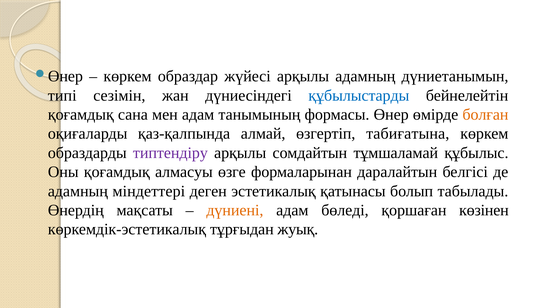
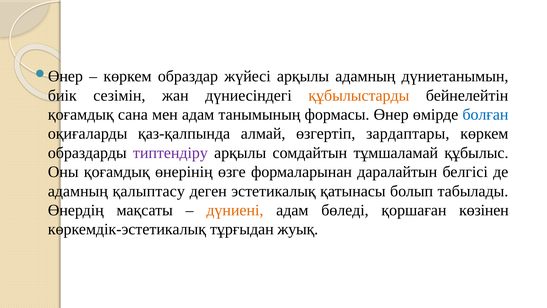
типі: типі -> биік
құбылыстарды colour: blue -> orange
болған colour: orange -> blue
табиғатына: табиғатына -> зардаптары
алмасуы: алмасуы -> өнерінің
міндеттері: міндеттері -> қалыптасу
